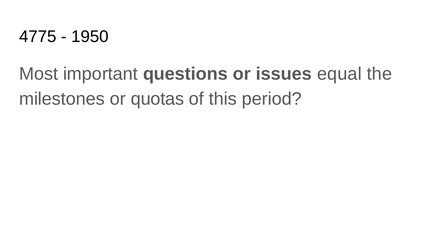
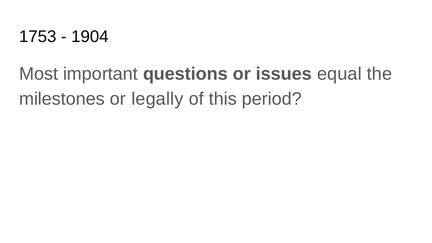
4775: 4775 -> 1753
1950: 1950 -> 1904
quotas: quotas -> legally
